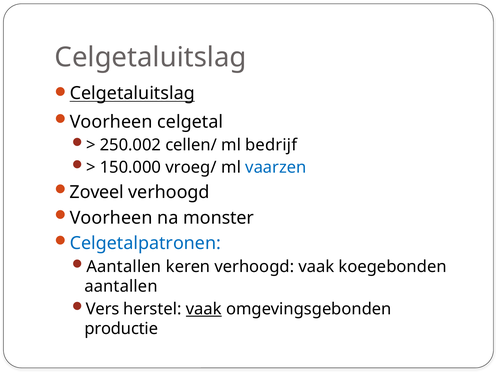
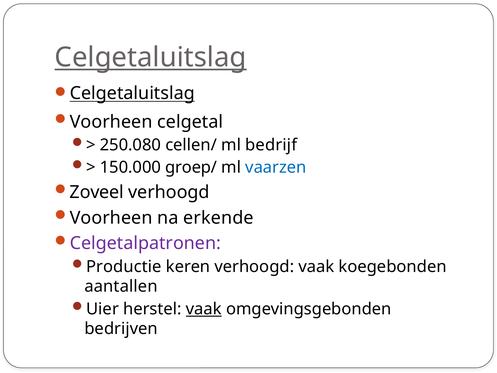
Celgetaluitslag at (151, 57) underline: none -> present
250.002: 250.002 -> 250.080
vroeg/: vroeg/ -> groep/
monster: monster -> erkende
Celgetalpatronen colour: blue -> purple
Aantallen at (124, 266): Aantallen -> Productie
Vers: Vers -> Uier
productie: productie -> bedrijven
